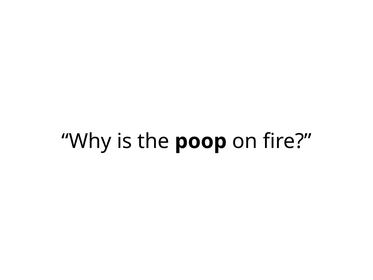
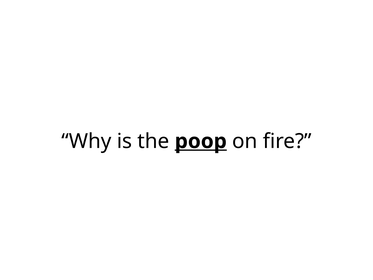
poop underline: none -> present
